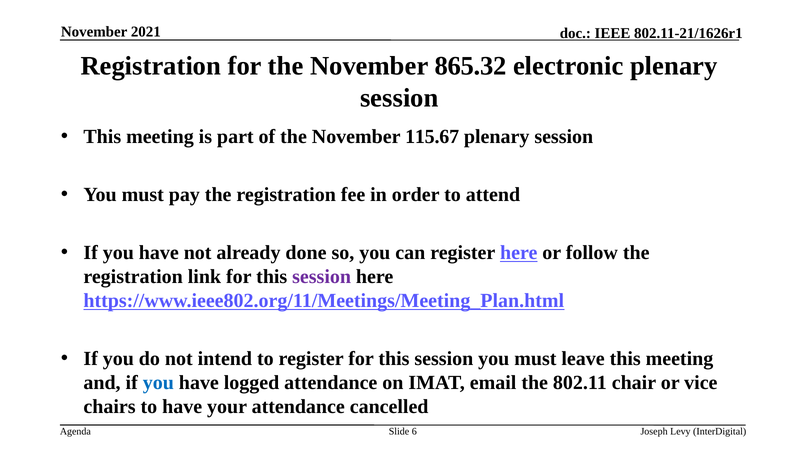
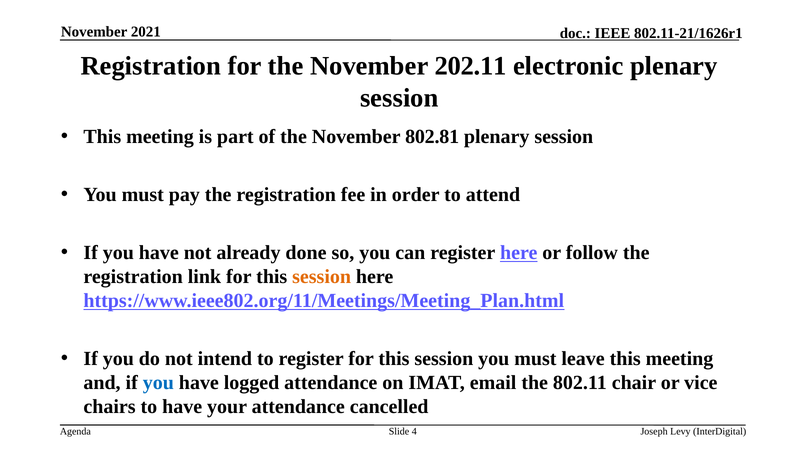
865.32: 865.32 -> 202.11
115.67: 115.67 -> 802.81
session at (322, 276) colour: purple -> orange
6: 6 -> 4
